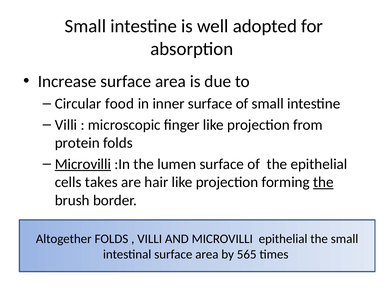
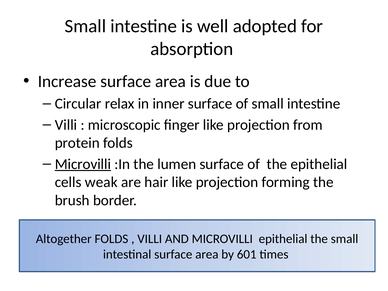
food: food -> relax
takes: takes -> weak
the at (323, 182) underline: present -> none
565: 565 -> 601
